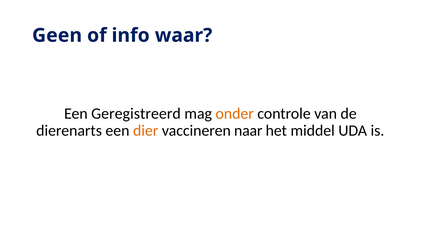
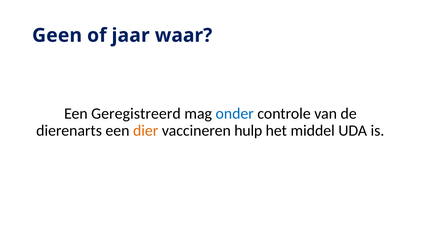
info: info -> jaar
onder colour: orange -> blue
naar: naar -> hulp
